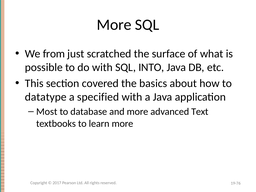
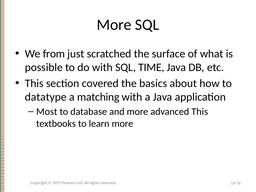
INTO: INTO -> TIME
specified: specified -> matching
advanced Text: Text -> This
